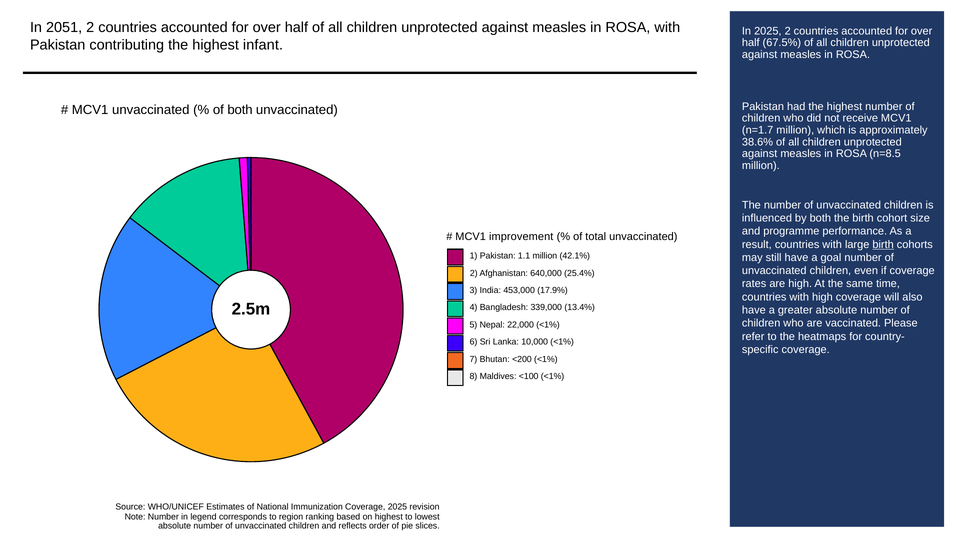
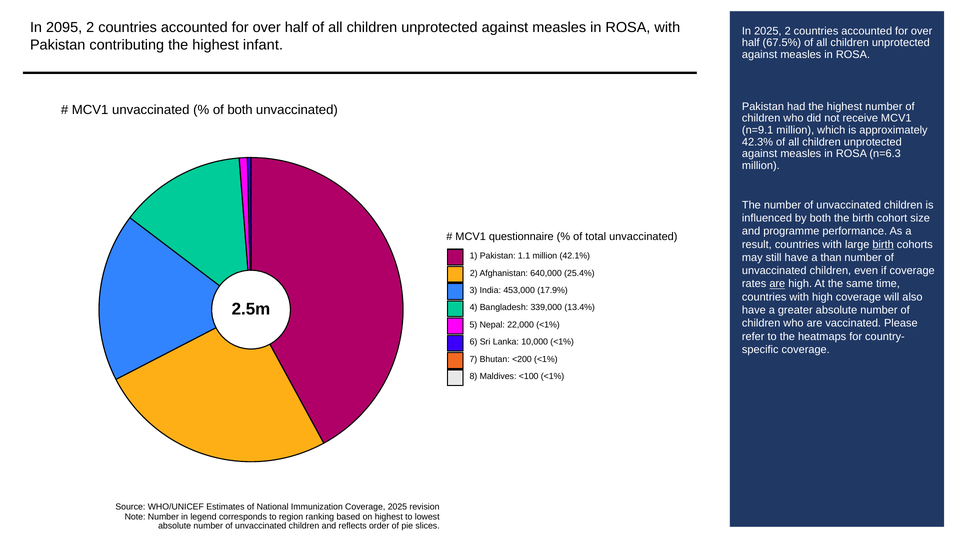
2051: 2051 -> 2095
n=1.7: n=1.7 -> n=9.1
38.6%: 38.6% -> 42.3%
n=8.5: n=8.5 -> n=6.3
improvement: improvement -> questionnaire
goal: goal -> than
are at (777, 284) underline: none -> present
